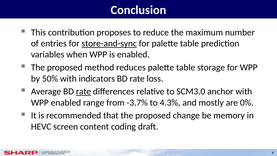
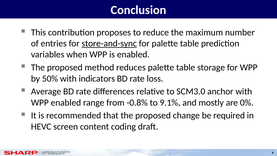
rate at (84, 91) underline: present -> none
-3.7%: -3.7% -> -0.8%
4.3%: 4.3% -> 9.1%
memory: memory -> required
